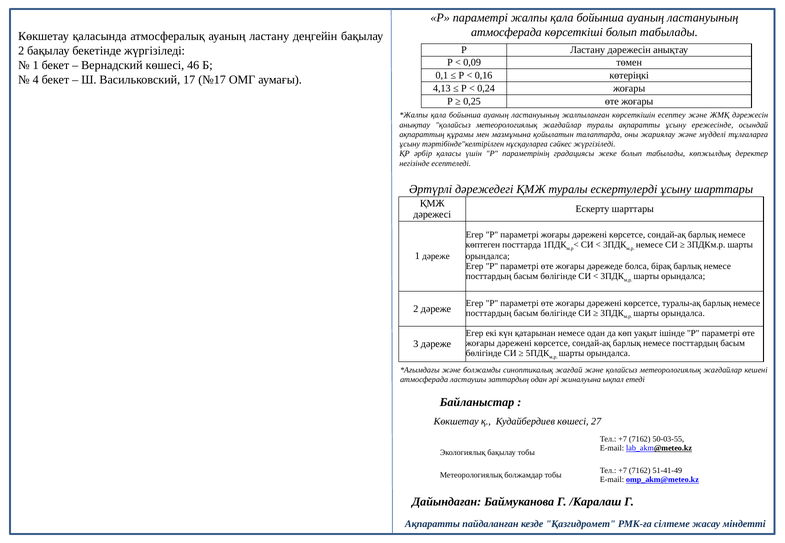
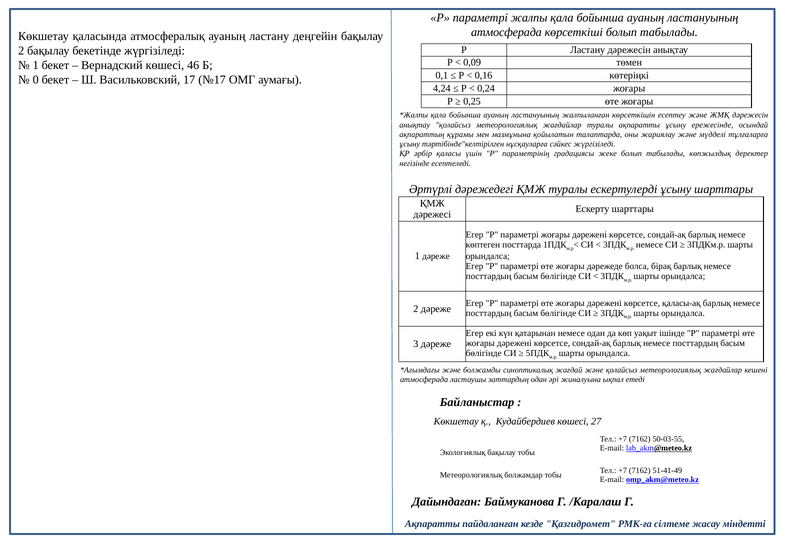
4: 4 -> 0
4,13: 4,13 -> 4,24
туралы-ақ: туралы-ақ -> қаласы-ақ
